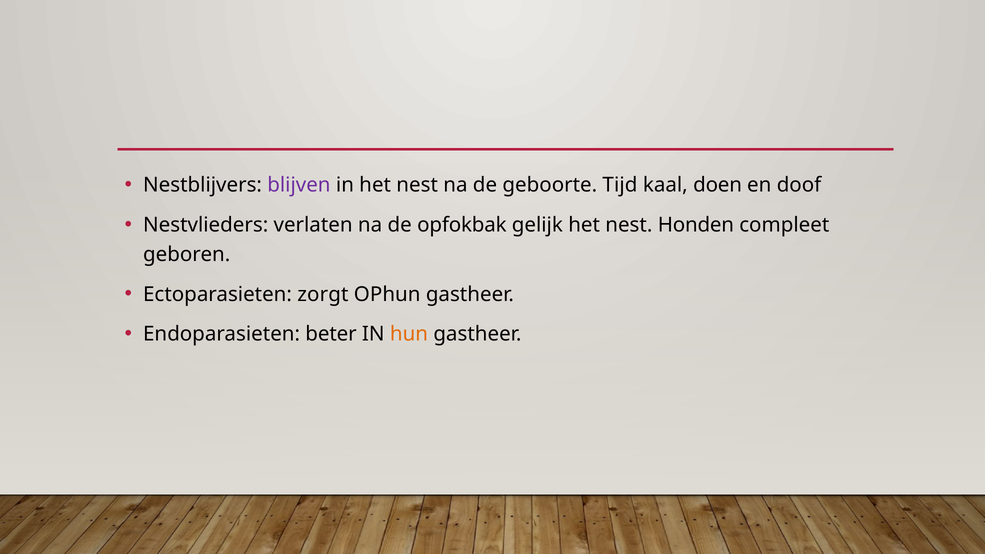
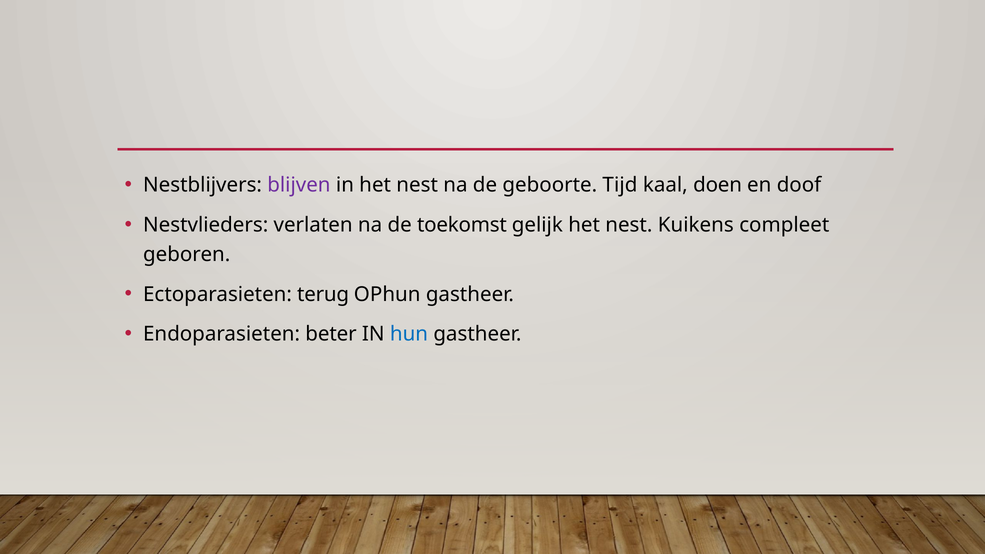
opfokbak: opfokbak -> toekomst
Honden: Honden -> Kuikens
zorgt: zorgt -> terug
hun colour: orange -> blue
